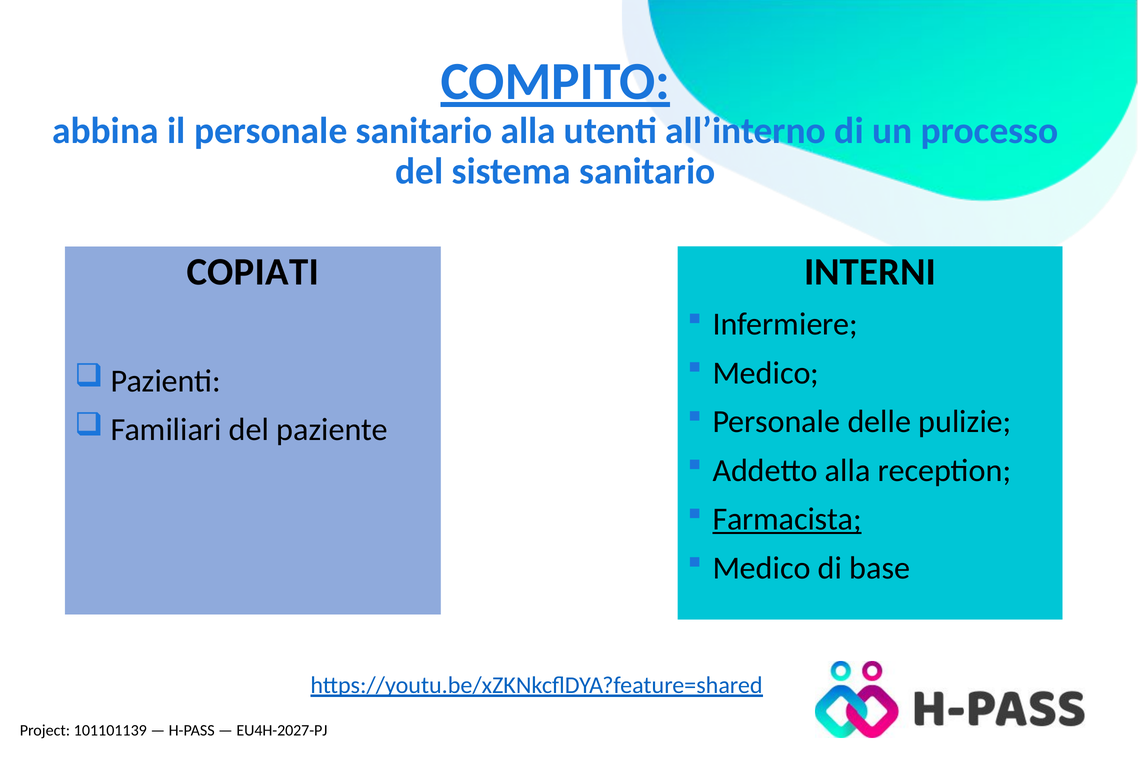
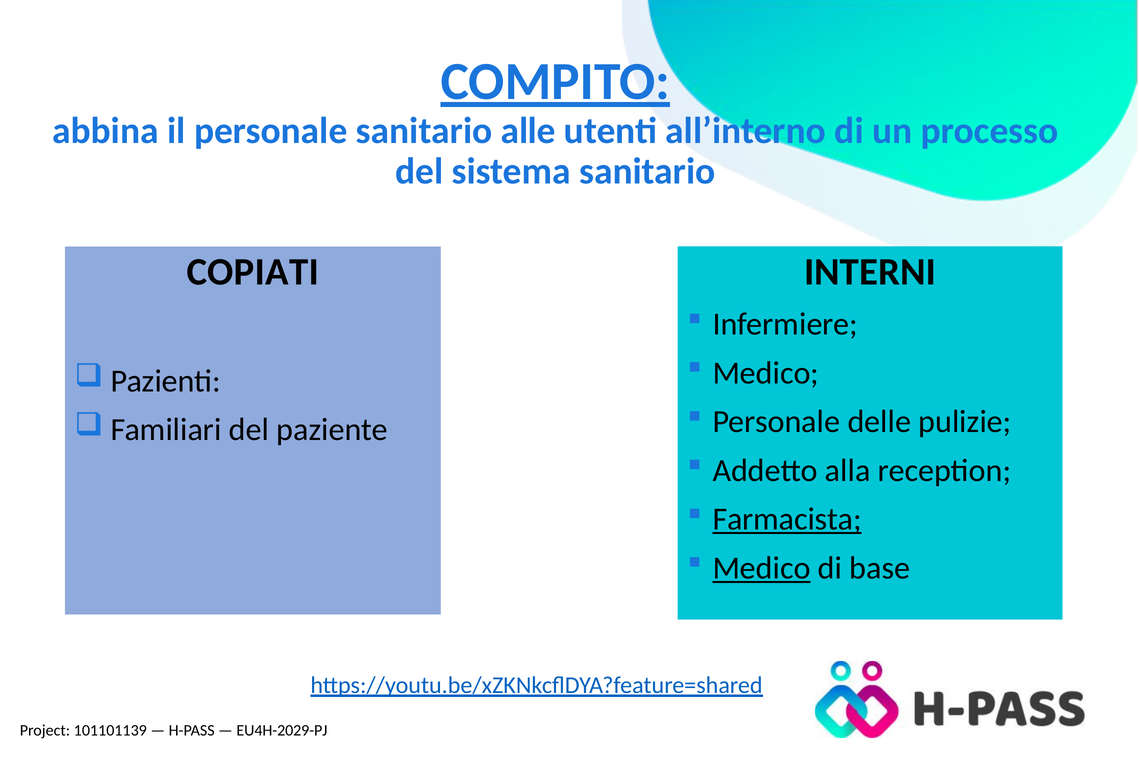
sanitario alla: alla -> alle
Medico at (762, 568) underline: none -> present
EU4H-2027-PJ: EU4H-2027-PJ -> EU4H-2029-PJ
